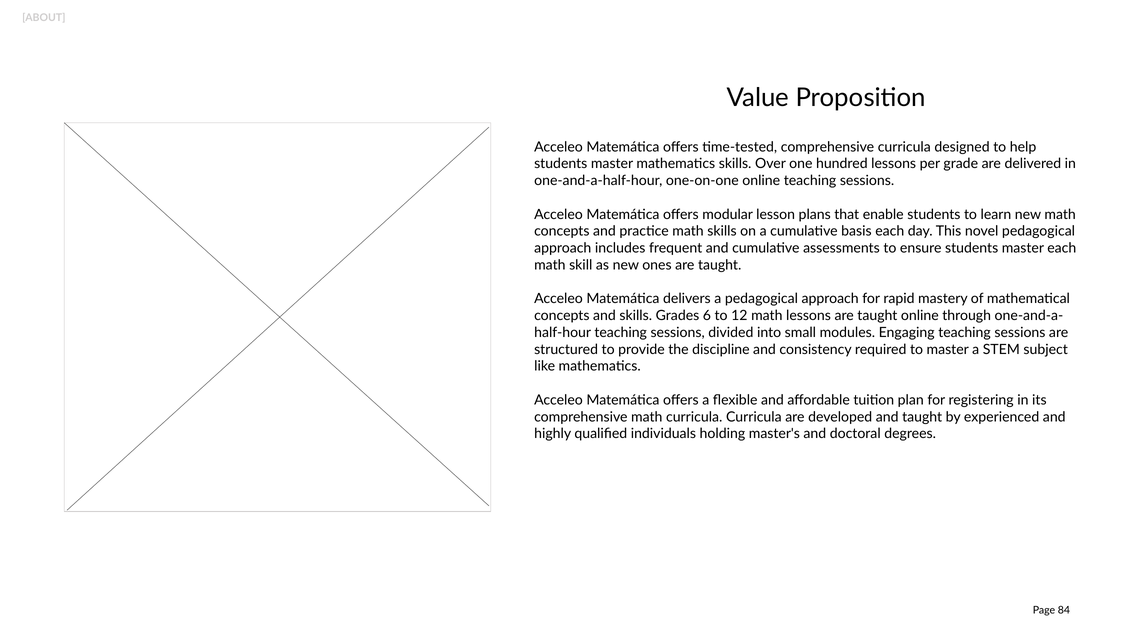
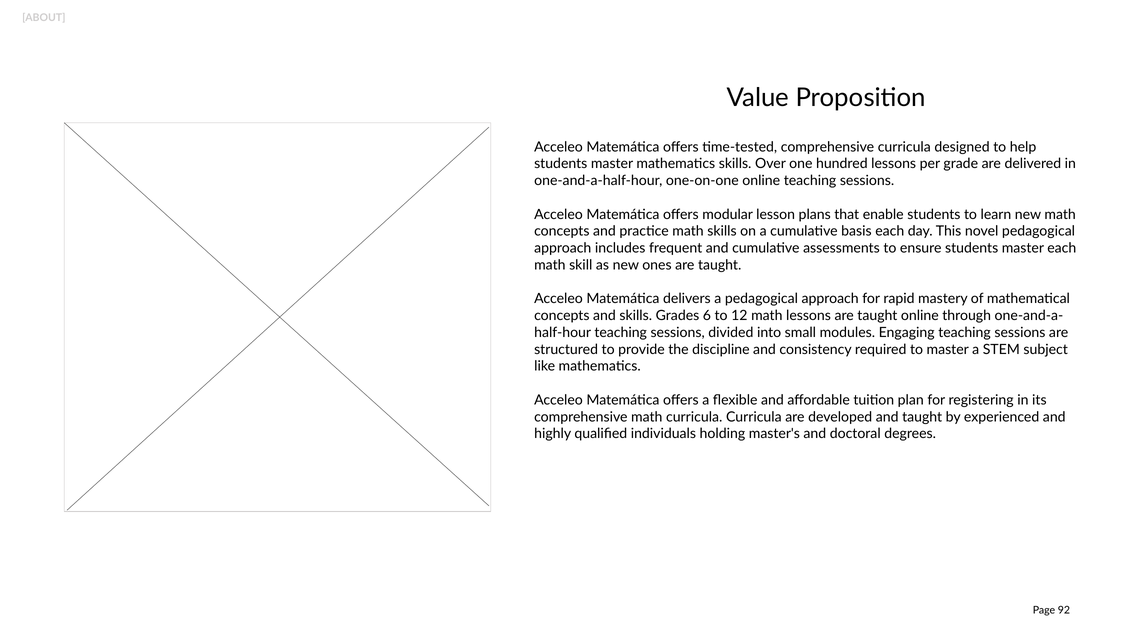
84: 84 -> 92
